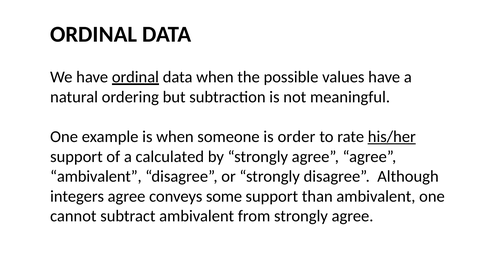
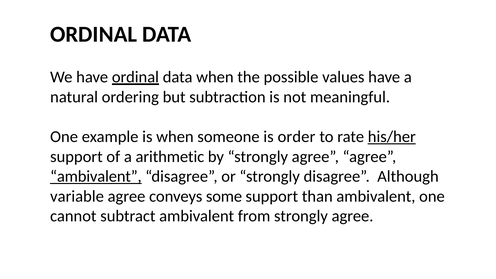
calculated: calculated -> arithmetic
ambivalent at (96, 176) underline: none -> present
integers: integers -> variable
